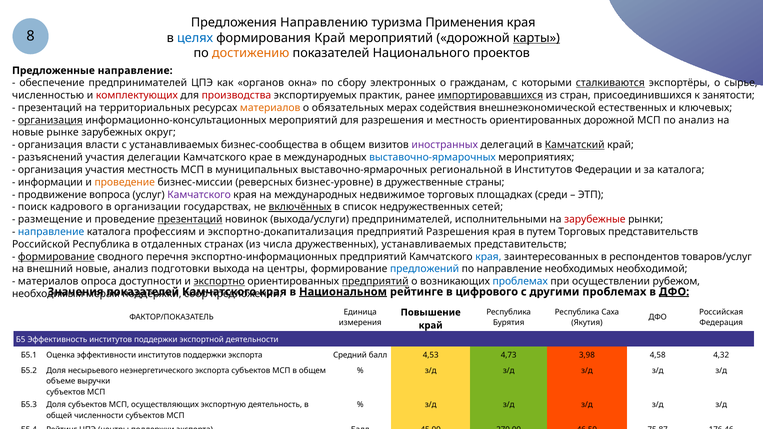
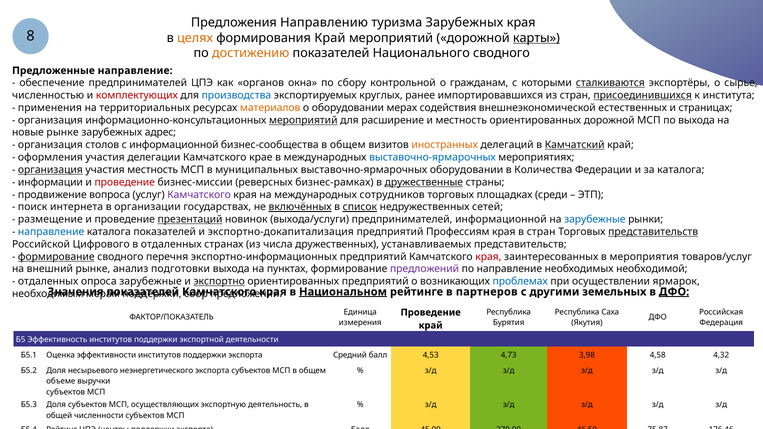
туризма Применения: Применения -> Зарубежных
целях colour: blue -> orange
Национального проектов: проектов -> сводного
электронных: электронных -> контрольной
производства colour: red -> blue
практик: практик -> круглых
импортировавшихся underline: present -> none
присоединившихся underline: none -> present
занятости: занятости -> института
презентаций at (50, 108): презентаций -> применения
о обязательных: обязательных -> оборудовании
ключевых: ключевых -> страницах
организация at (50, 120) underline: present -> none
мероприятий at (303, 120) underline: none -> present
для разрешения: разрешения -> расширение
по анализ: анализ -> выхода
округ: округ -> адрес
власти: власти -> столов
с устанавливаемых: устанавливаемых -> информационной
иностранных colour: purple -> orange
разъяснений: разъяснений -> оформления
организация at (50, 170) underline: none -> present
выставочно-ярмарочных региональной: региональной -> оборудовании
в Институтов: Институтов -> Количества
проведение at (125, 182) colour: orange -> red
бизнес-уровне: бизнес-уровне -> бизнес-рамках
дружественные underline: none -> present
недвижимое: недвижимое -> сотрудников
кадрового: кадрового -> интернета
список underline: none -> present
предпринимателей исполнительными: исполнительными -> информационной
зарубежные at (595, 220) colour: red -> blue
каталога профессиям: профессиям -> показателей
предприятий Разрешения: Разрешения -> Профессиям
в путем: путем -> стран
представительств at (653, 232) underline: none -> present
Российской Республика: Республика -> Цифрового
края at (488, 257) colour: blue -> red
респондентов: респондентов -> мероприятия
внешний новые: новые -> рынке
на центры: центры -> пунктах
предложений at (425, 269) colour: blue -> purple
материалов at (48, 282): материалов -> отдаленных
опроса доступности: доступности -> зарубежные
предприятий at (375, 282) underline: present -> none
рубежом: рубежом -> ярмарок
цифрового: цифрового -> партнеров
другими проблемах: проблемах -> земельных
Повышение at (431, 313): Повышение -> Проведение
